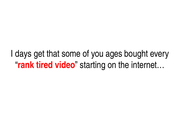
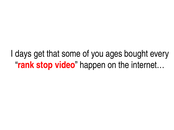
tired: tired -> stop
starting: starting -> happen
